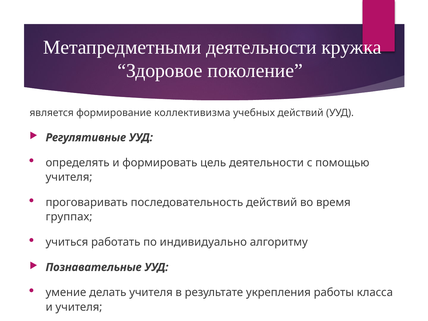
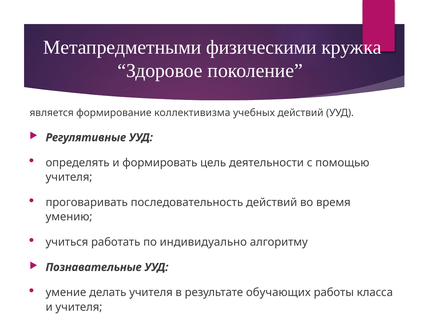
Метапредметными деятельности: деятельности -> физическими
группах: группах -> умению
укрепления: укрепления -> обучающих
